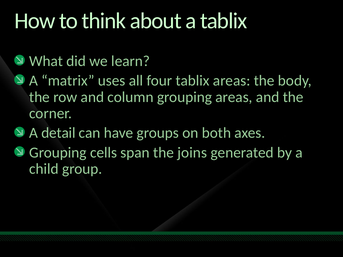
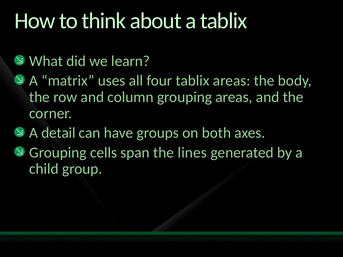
joins: joins -> lines
